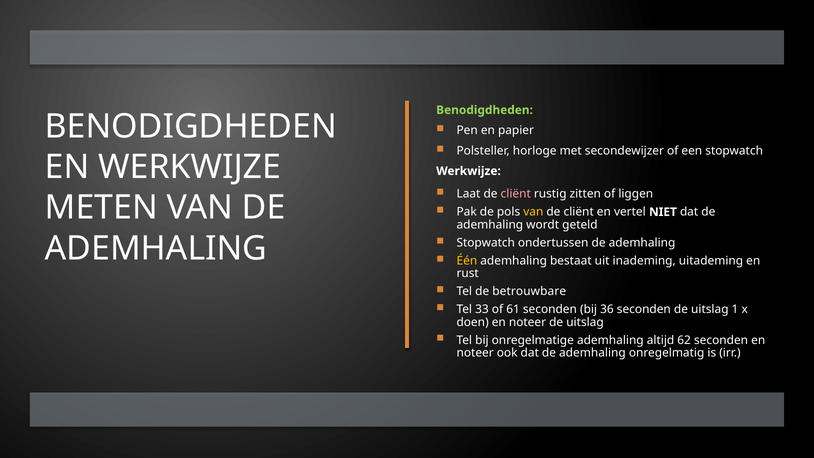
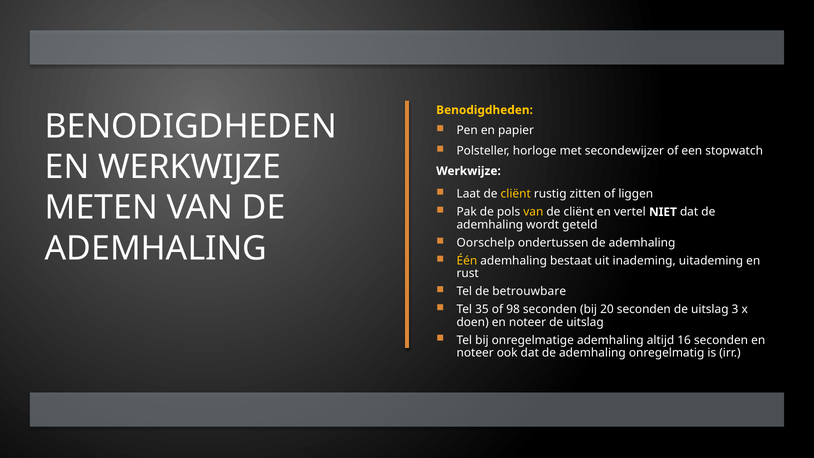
Benodigdheden at (485, 110) colour: light green -> yellow
cliënt at (516, 194) colour: pink -> yellow
Stopwatch at (486, 243): Stopwatch -> Oorschelp
33: 33 -> 35
61: 61 -> 98
36: 36 -> 20
1: 1 -> 3
62: 62 -> 16
